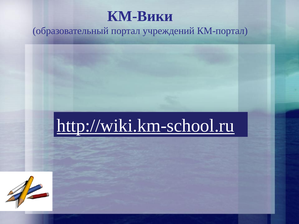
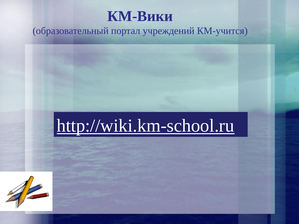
КМ-портал: КМ-портал -> КМ-учится
